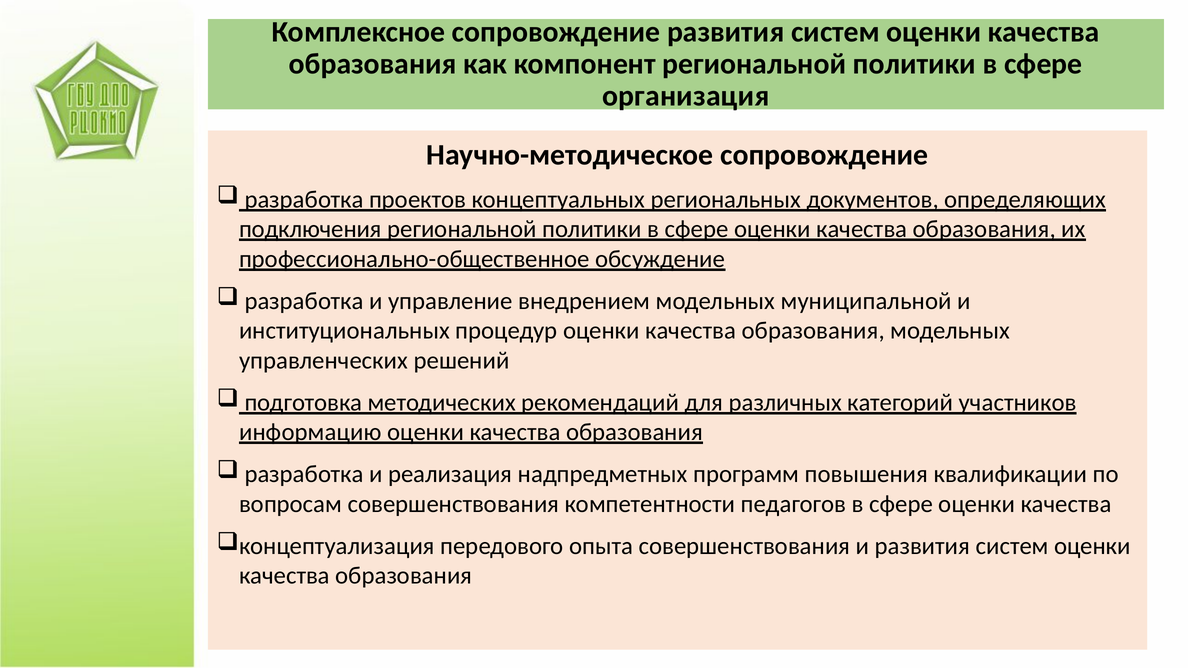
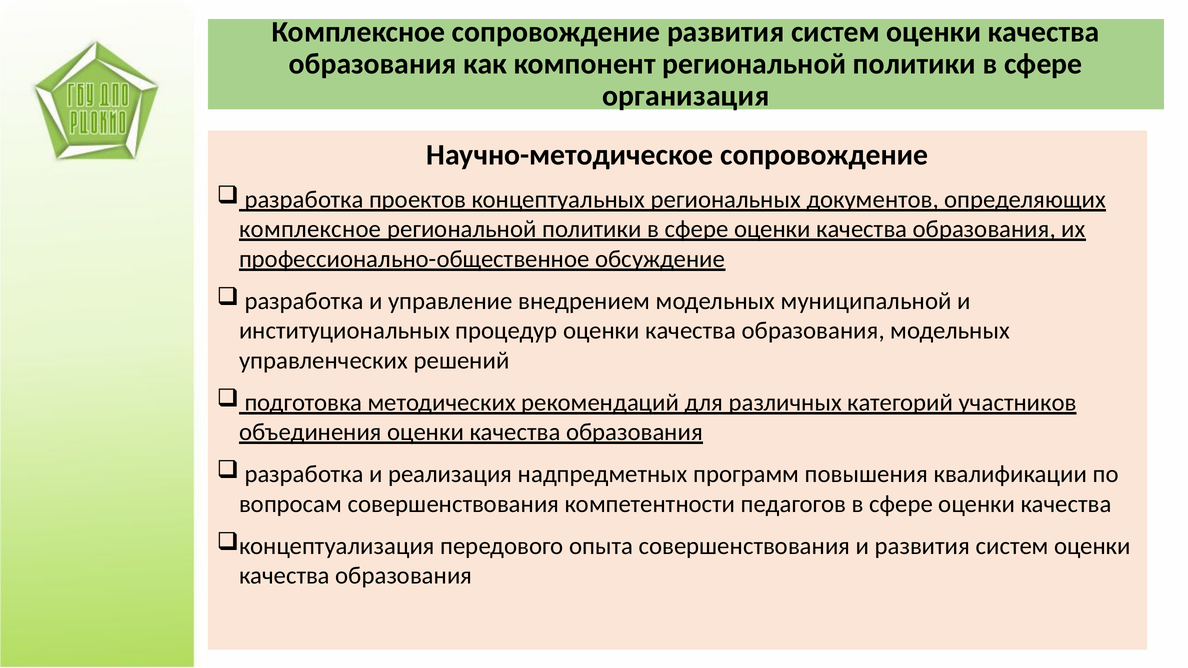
подключения at (310, 229): подключения -> комплексное
информацию: информацию -> объединения
